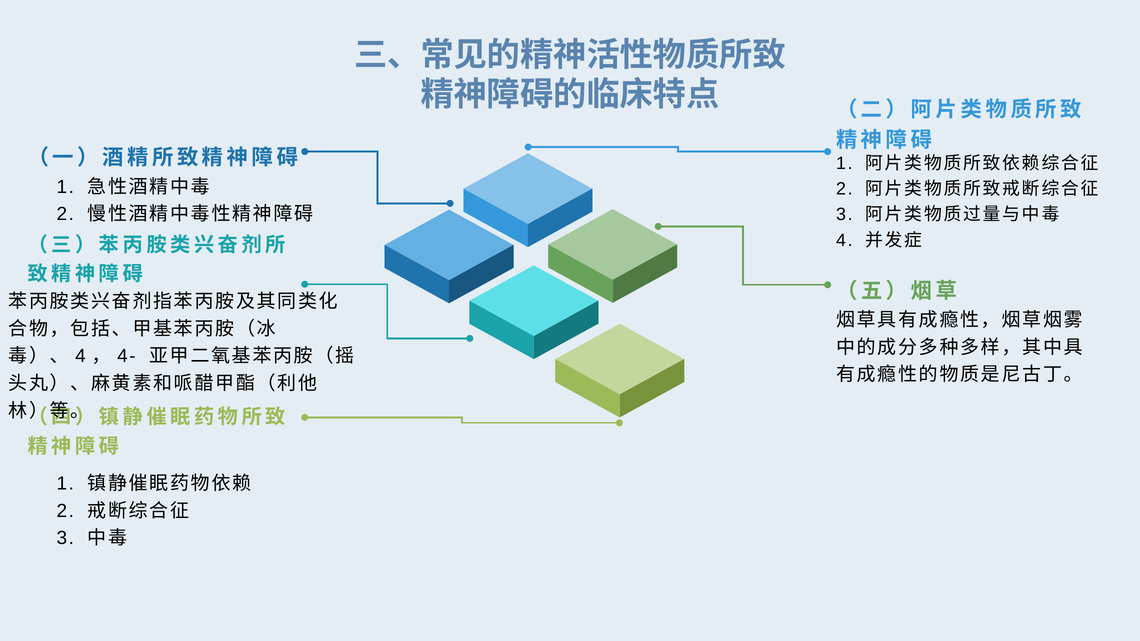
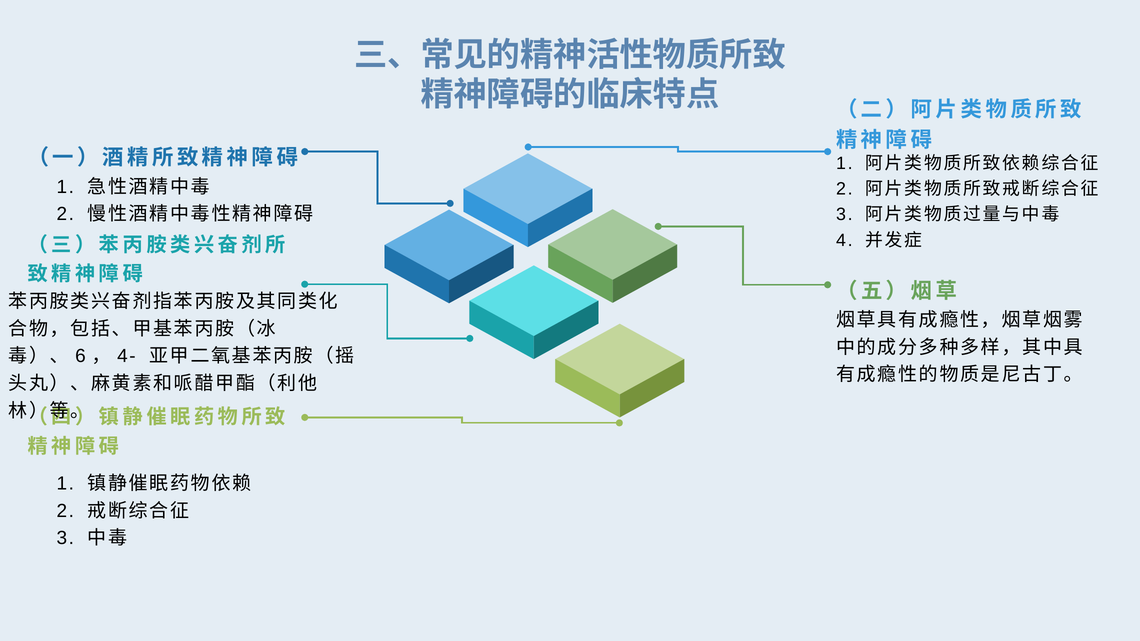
4 at (80, 356): 4 -> 6
